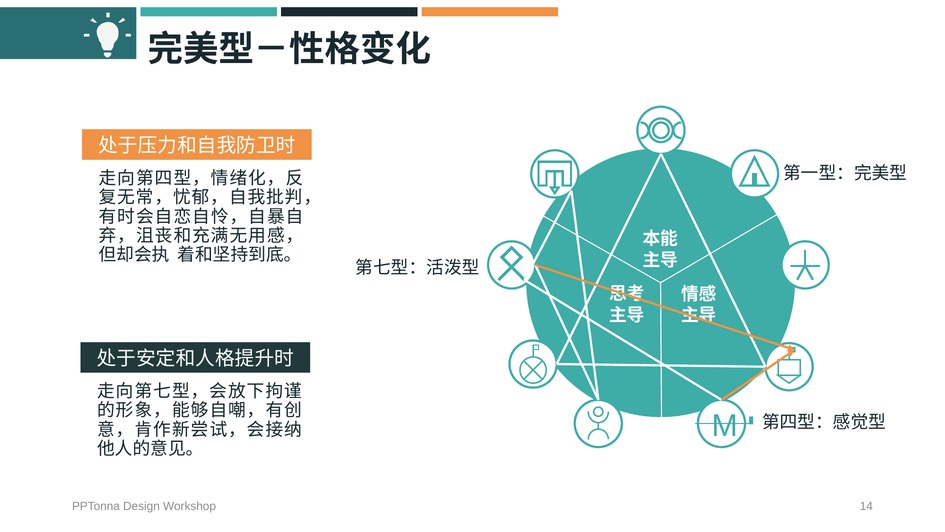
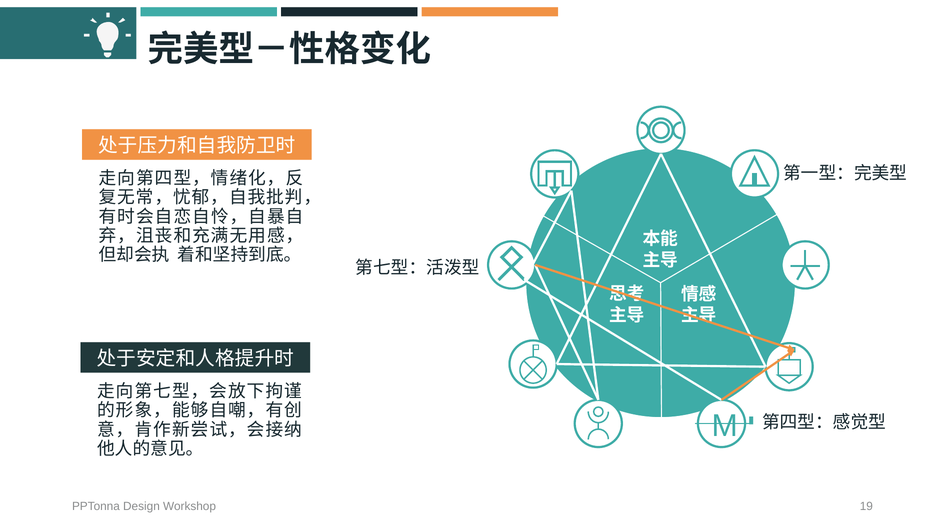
14: 14 -> 19
